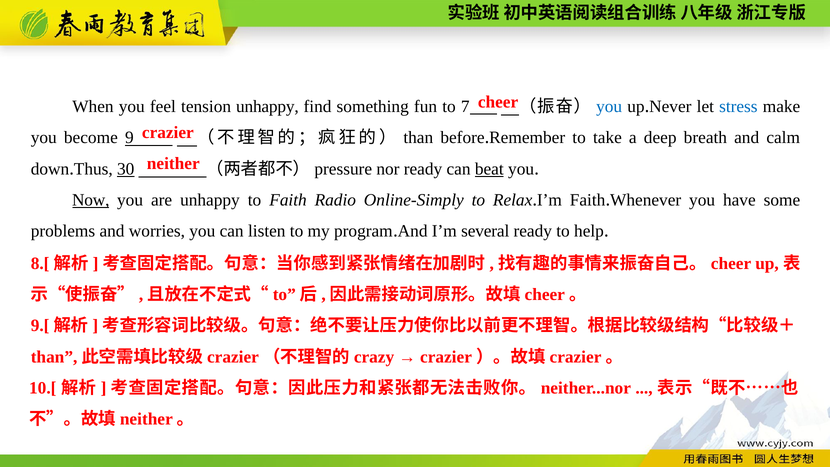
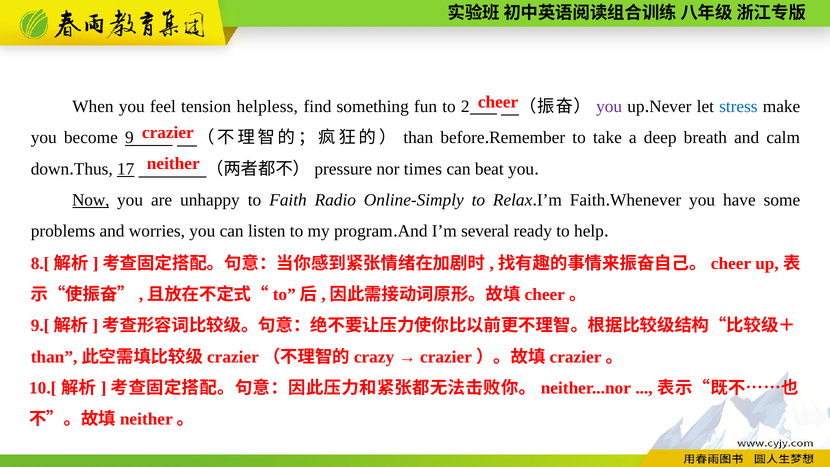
tension unhappy: unhappy -> helpless
7: 7 -> 2
you at (609, 107) colour: blue -> purple
30: 30 -> 17
nor ready: ready -> times
beat underline: present -> none
